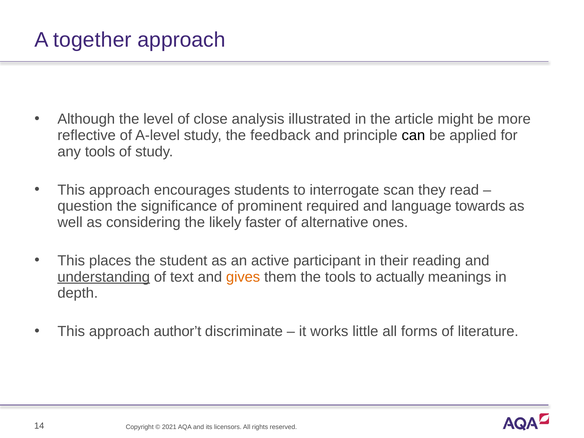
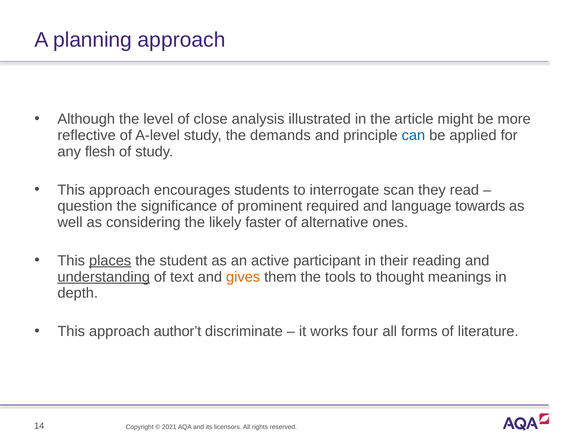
together: together -> planning
feedback: feedback -> demands
can colour: black -> blue
any tools: tools -> flesh
places underline: none -> present
actually: actually -> thought
little: little -> four
